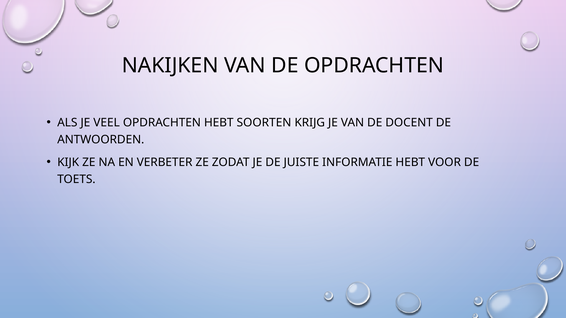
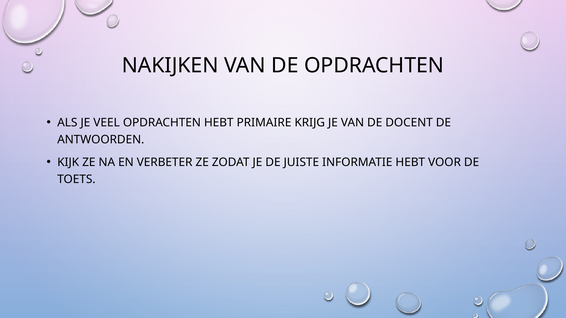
SOORTEN: SOORTEN -> PRIMAIRE
